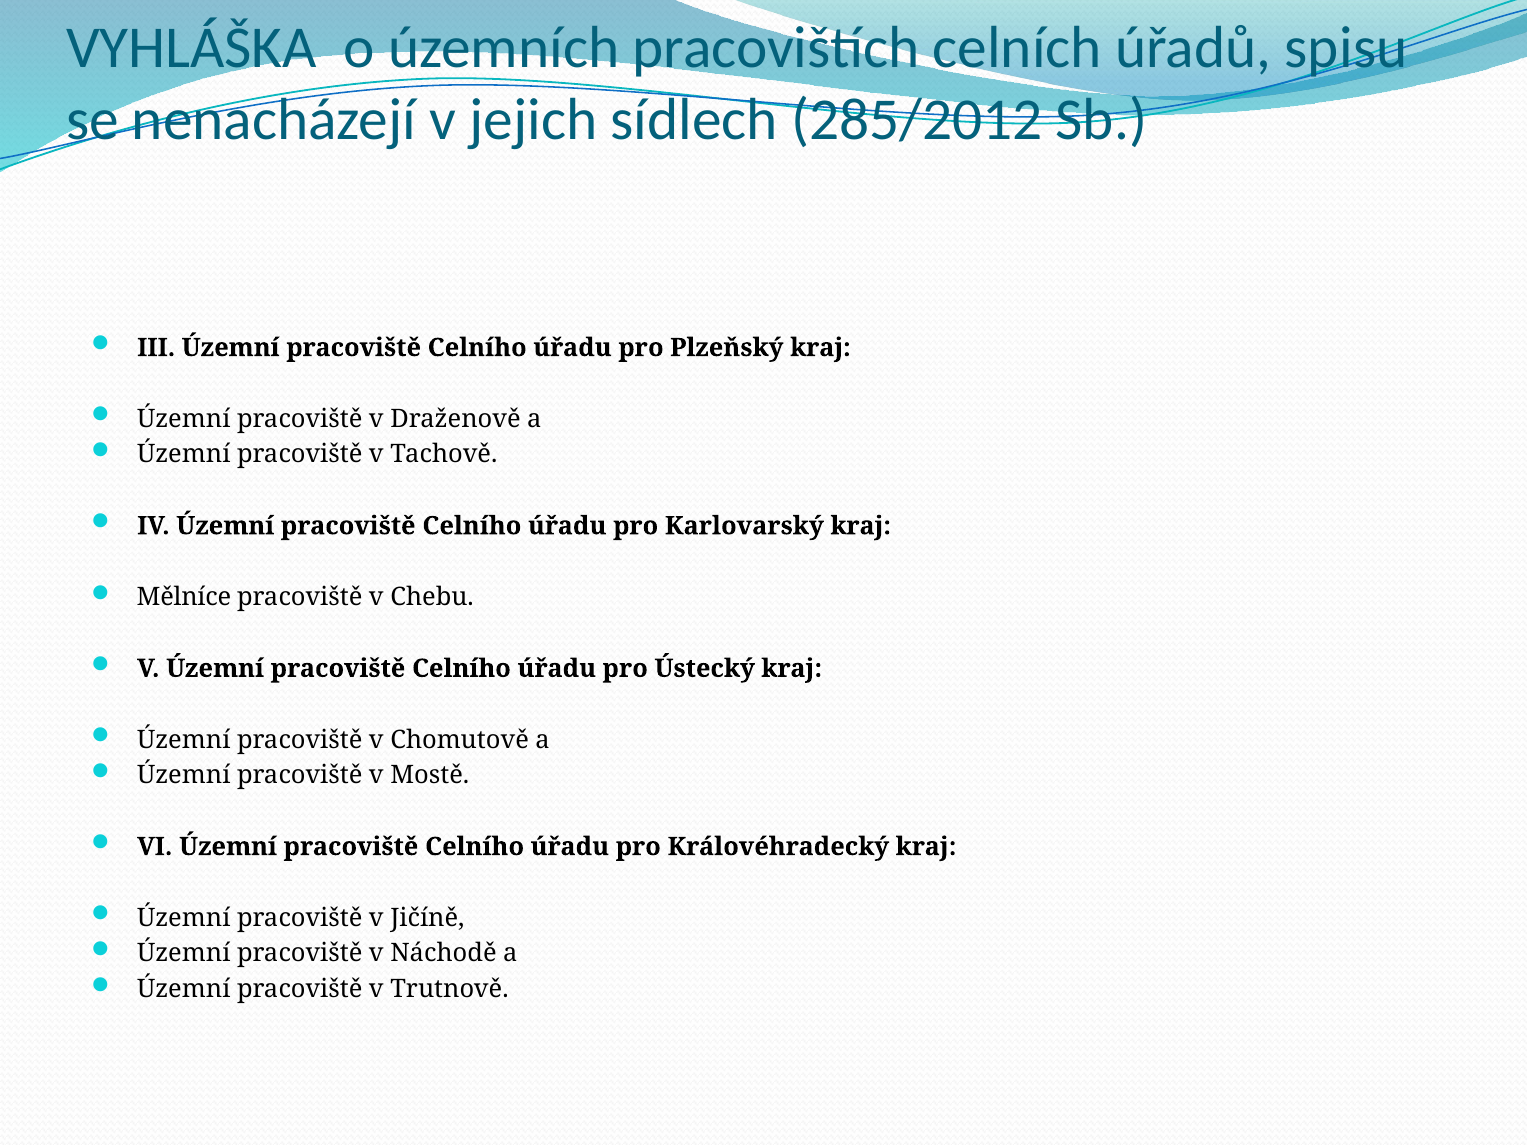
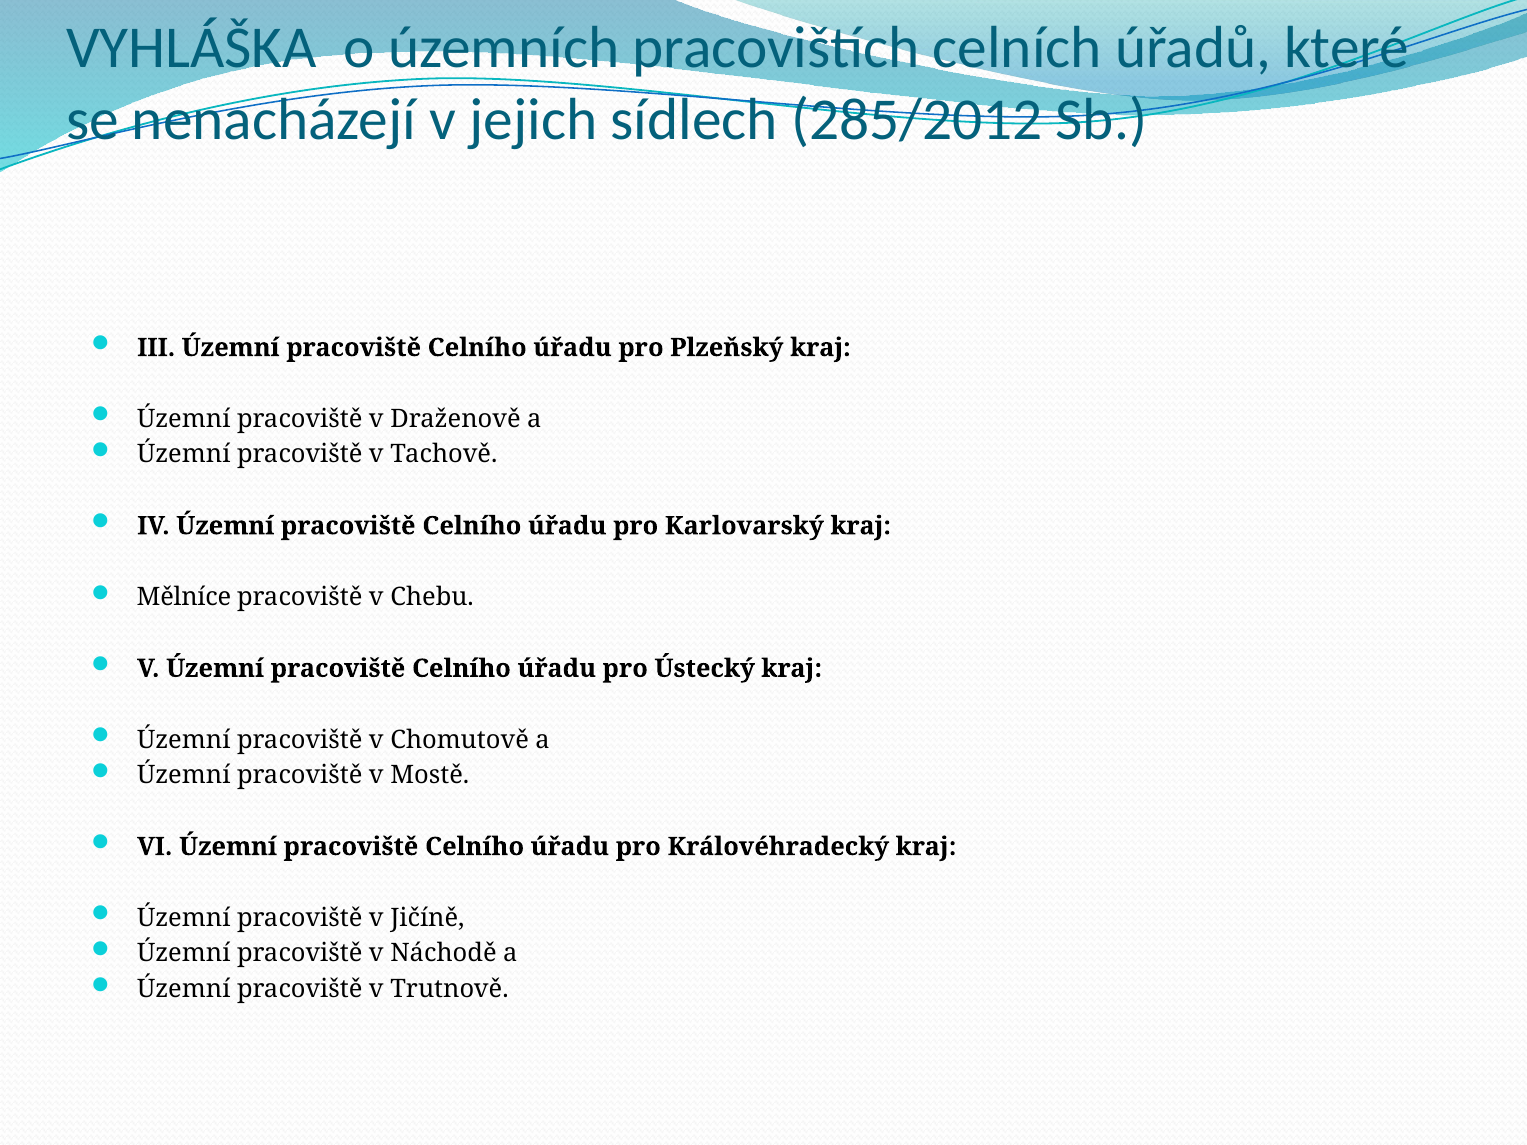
spisu: spisu -> které
